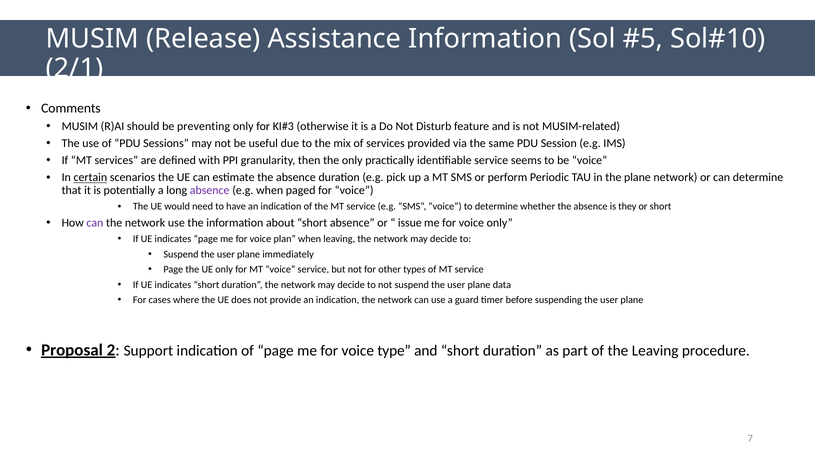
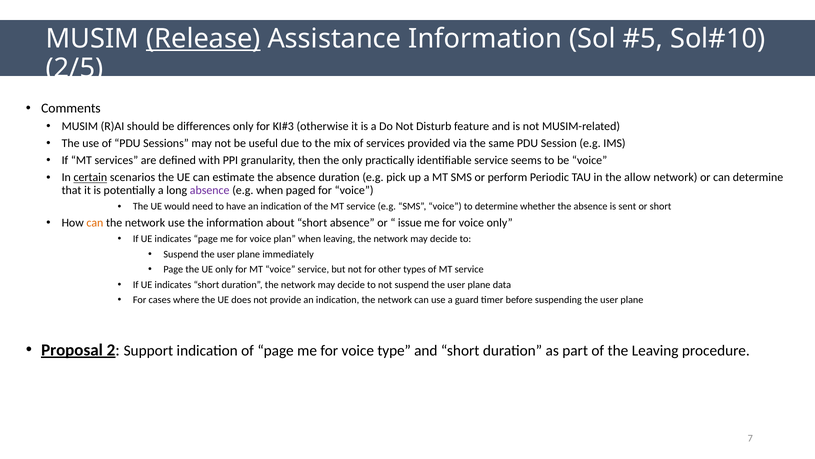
Release underline: none -> present
2/1: 2/1 -> 2/5
preventing: preventing -> differences
the plane: plane -> allow
they: they -> sent
can at (95, 223) colour: purple -> orange
